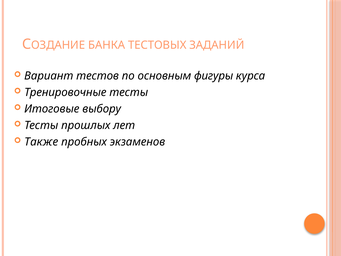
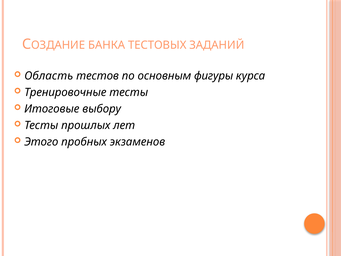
Вариант: Вариант -> Область
Также: Также -> Этого
